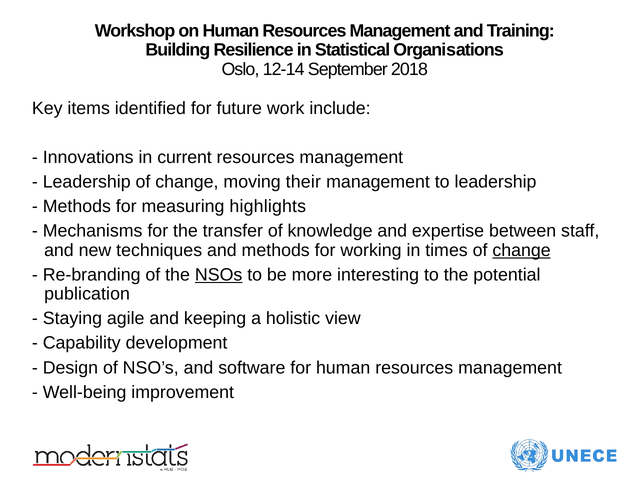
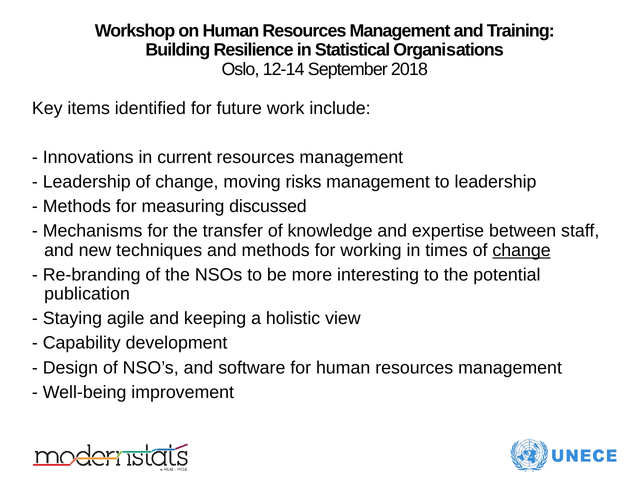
their: their -> risks
highlights: highlights -> discussed
NSOs underline: present -> none
